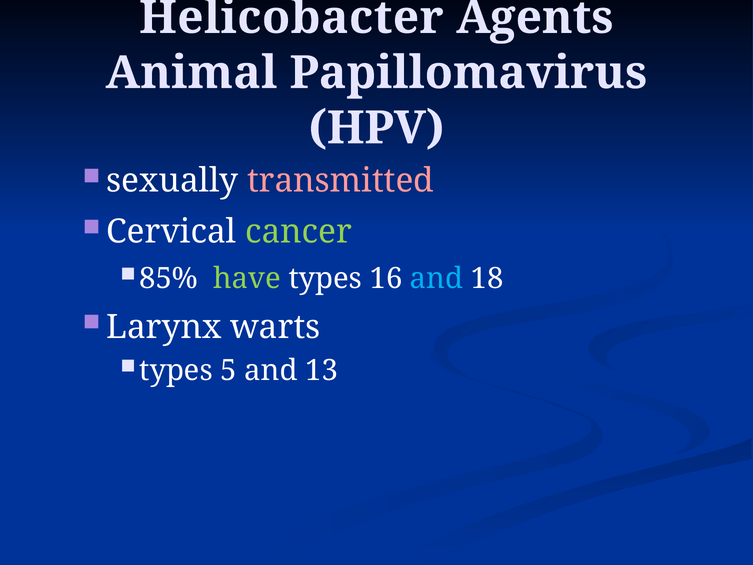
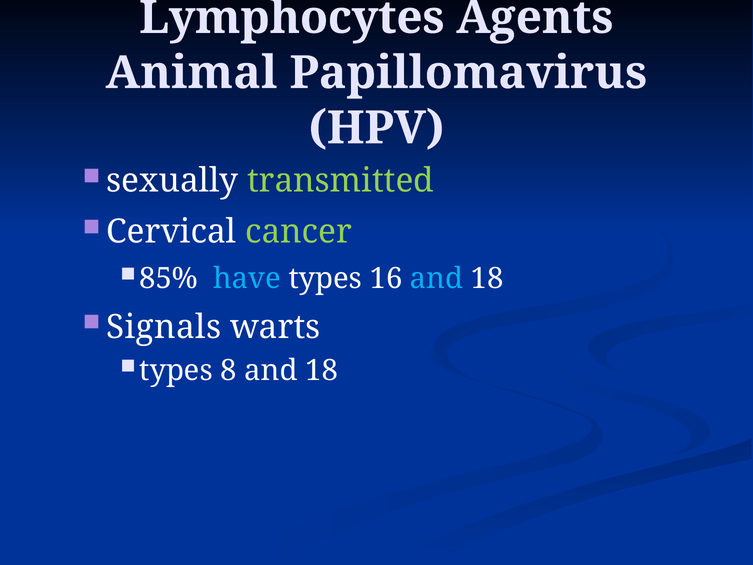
Helicobacter: Helicobacter -> Lymphocytes
transmitted colour: pink -> light green
have colour: light green -> light blue
Larynx: Larynx -> Signals
5: 5 -> 8
13 at (322, 370): 13 -> 18
